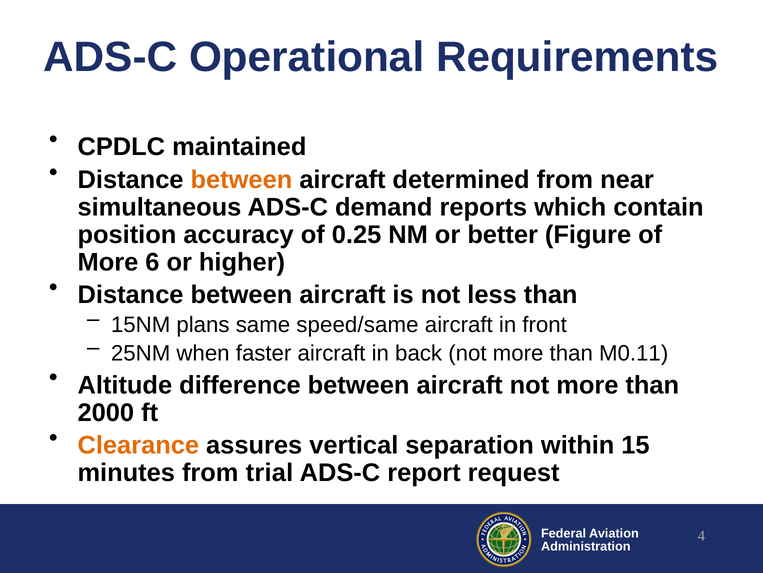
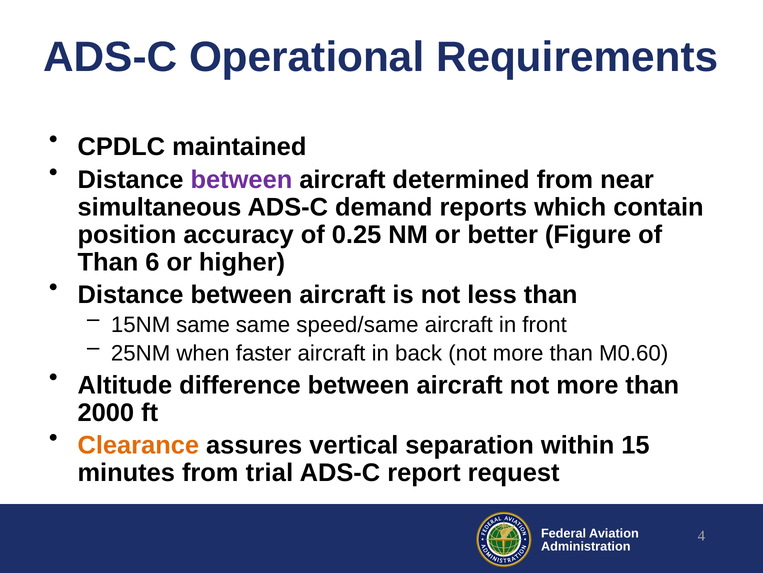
between at (241, 180) colour: orange -> purple
More at (108, 262): More -> Than
15NM plans: plans -> same
M0.11: M0.11 -> M0.60
